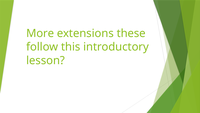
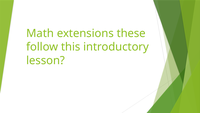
More: More -> Math
